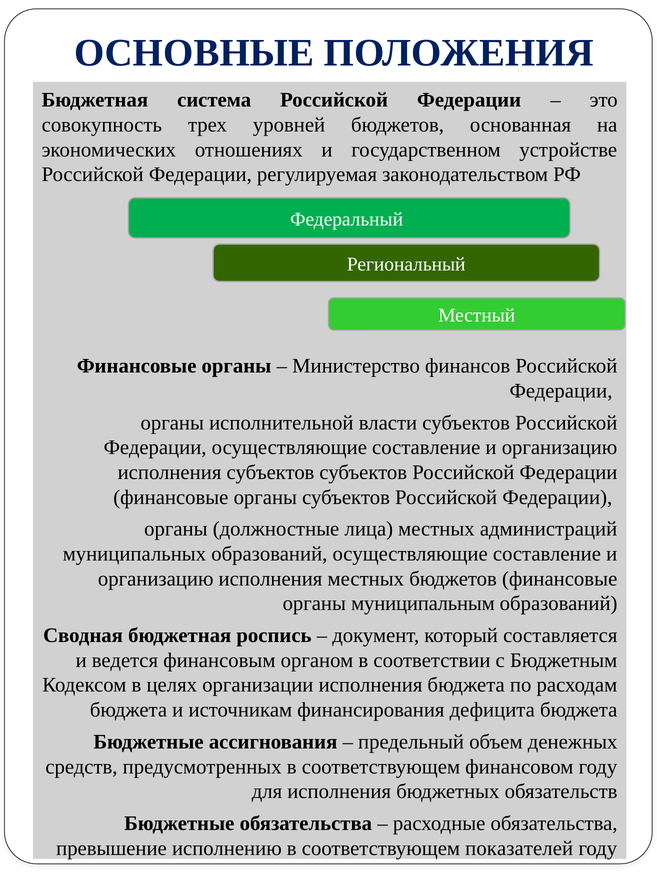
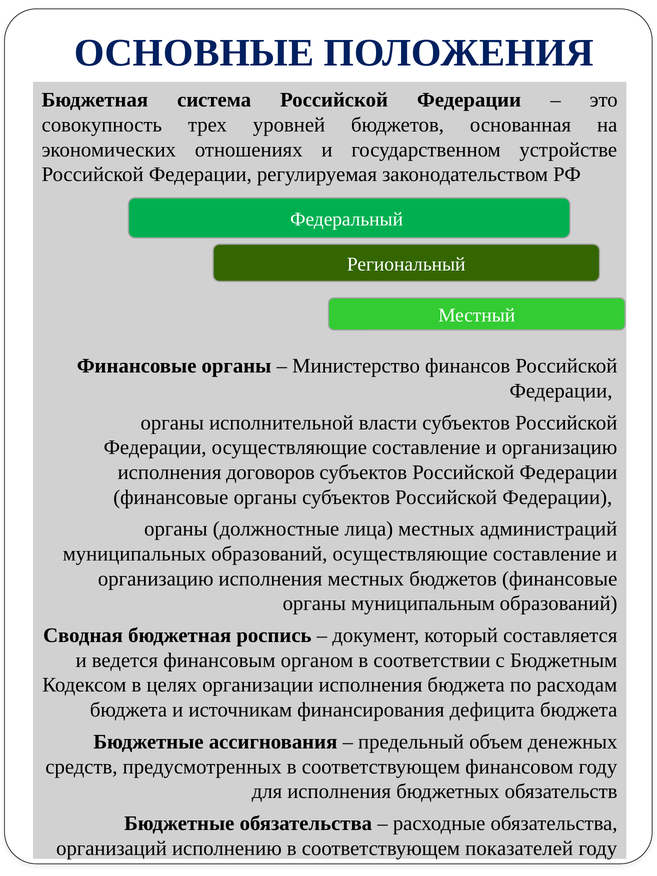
исполнения субъектов: субъектов -> договоров
превышение: превышение -> организаций
